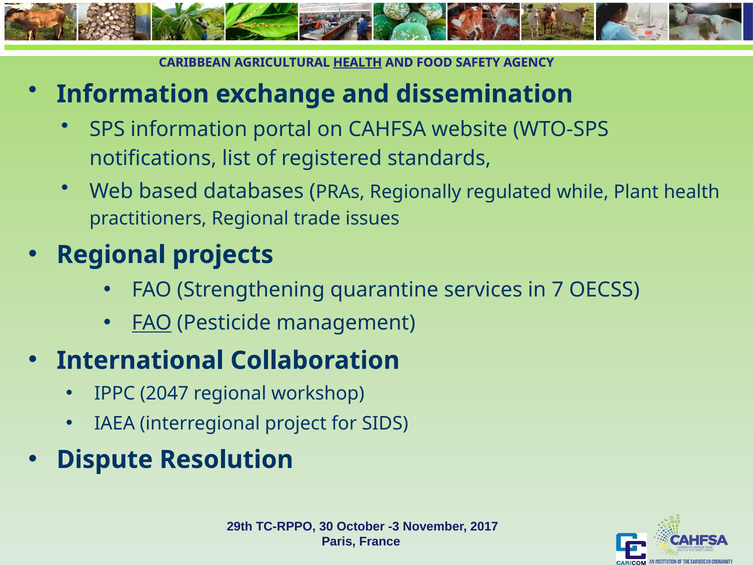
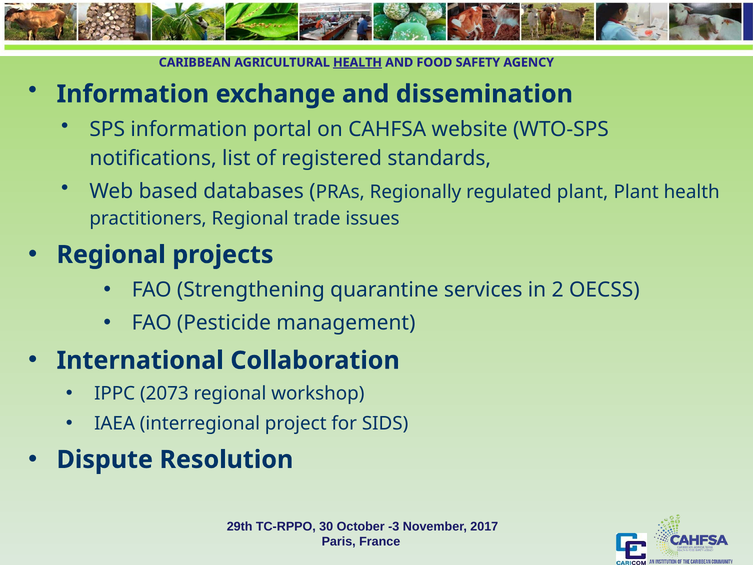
regulated while: while -> plant
7: 7 -> 2
FAO at (152, 323) underline: present -> none
2047: 2047 -> 2073
